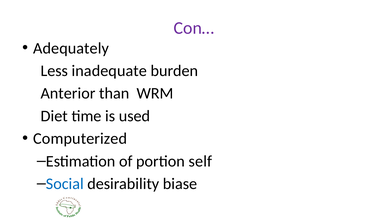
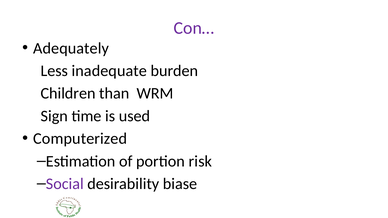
Anterior: Anterior -> Children
Diet: Diet -> Sign
self: self -> risk
Social colour: blue -> purple
